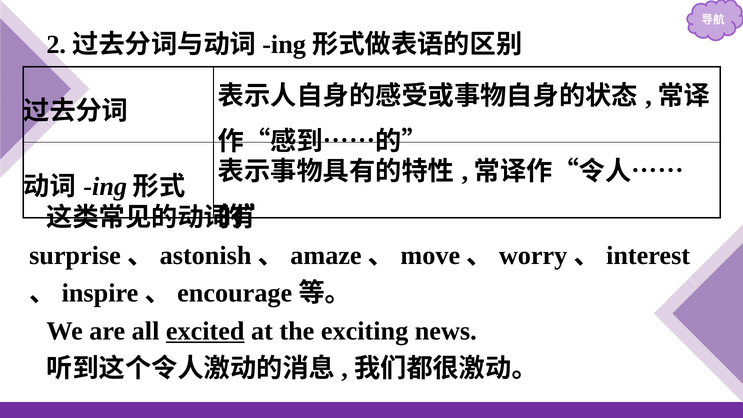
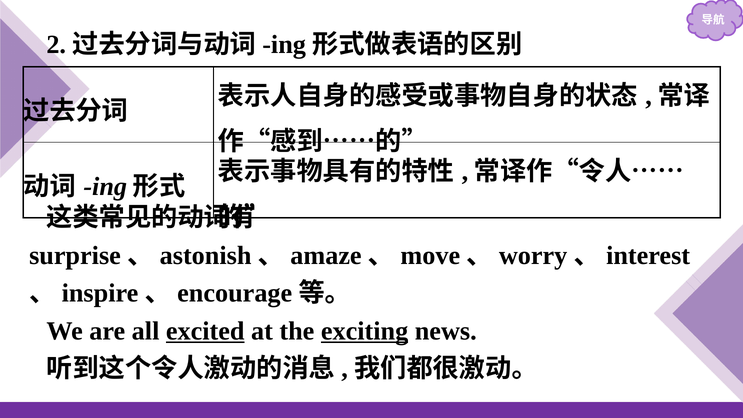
exciting underline: none -> present
